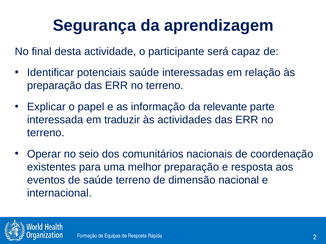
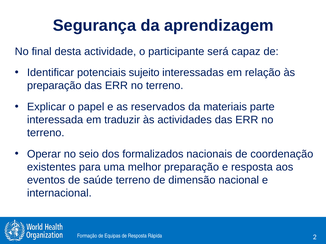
potenciais saúde: saúde -> sujeito
informação: informação -> reservados
relevante: relevante -> materiais
comunitários: comunitários -> formalizados
